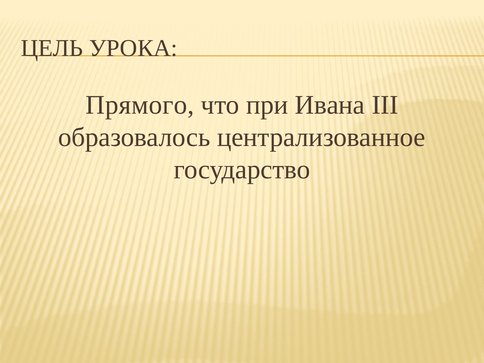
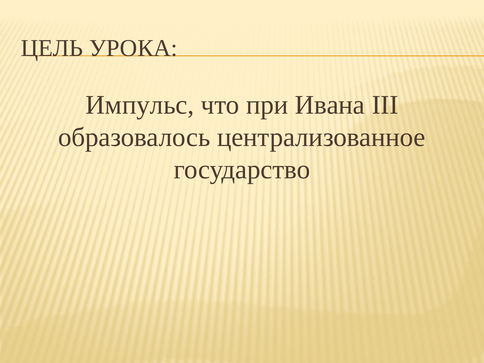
Прямого: Прямого -> Импульс
